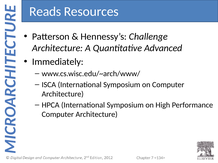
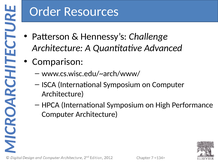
Reads: Reads -> Order
Immediately: Immediately -> Comparison
